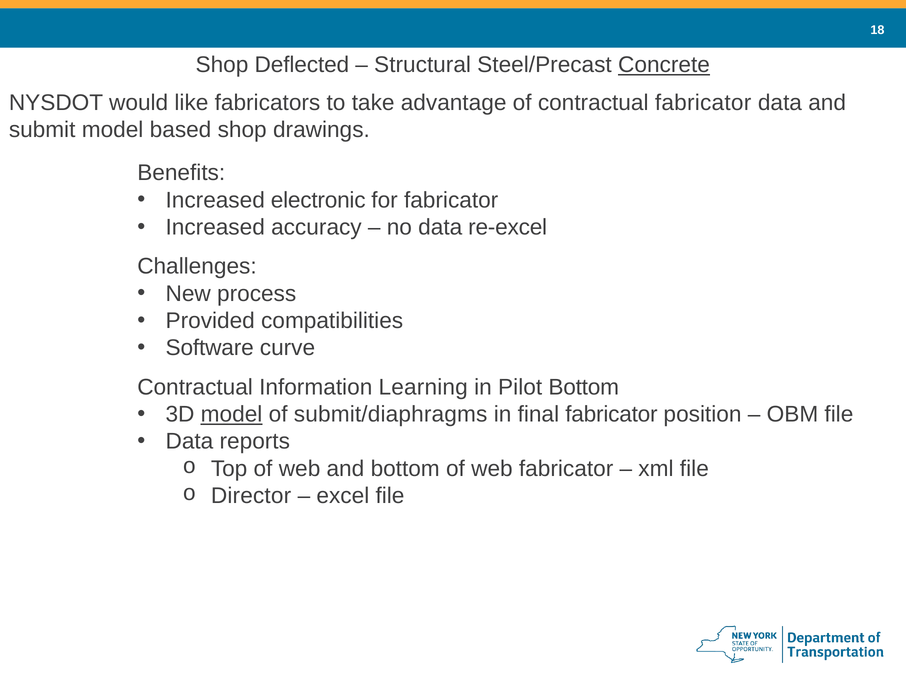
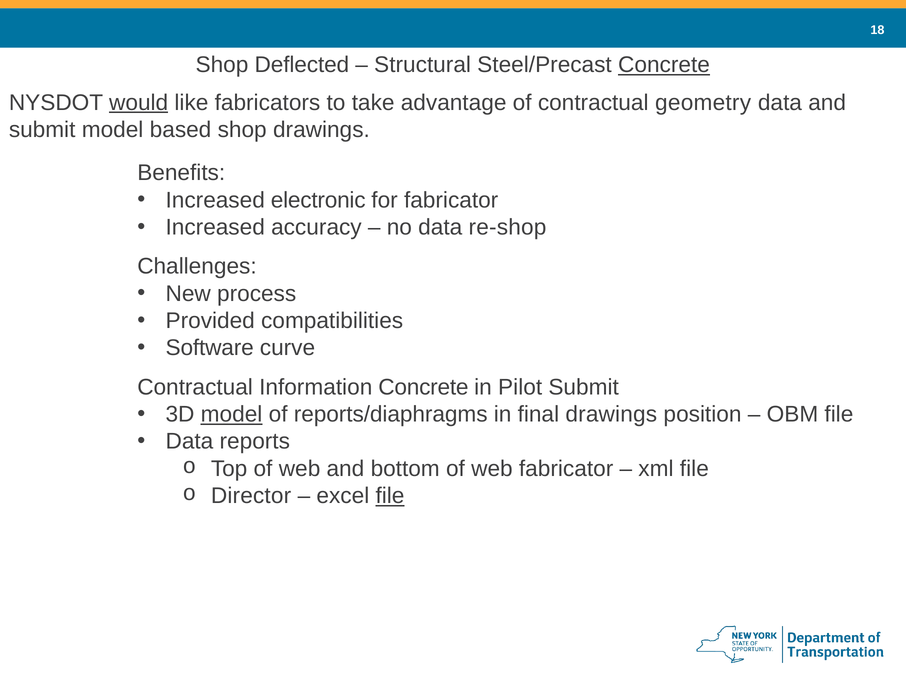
would underline: none -> present
contractual fabricator: fabricator -> geometry
re-excel: re-excel -> re-shop
Information Learning: Learning -> Concrete
Pilot Bottom: Bottom -> Submit
submit/diaphragms: submit/diaphragms -> reports/diaphragms
final fabricator: fabricator -> drawings
file at (390, 496) underline: none -> present
